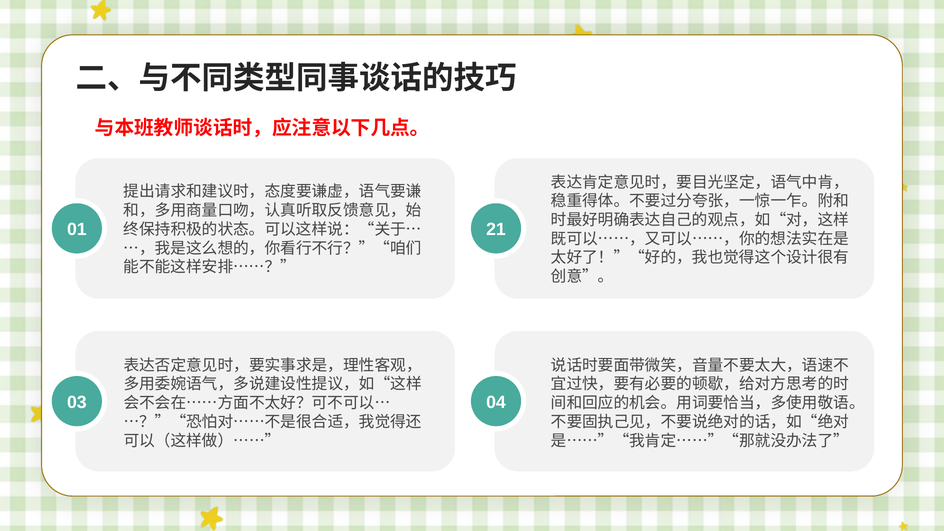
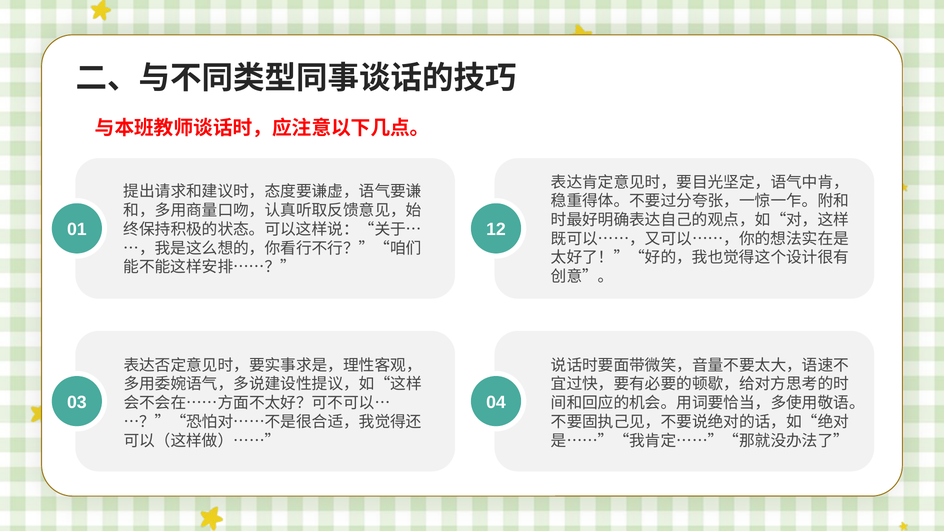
21: 21 -> 12
